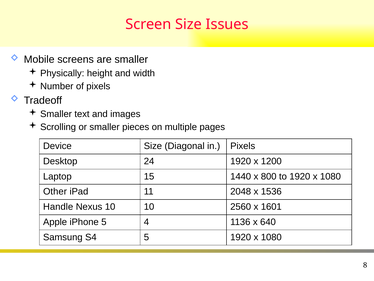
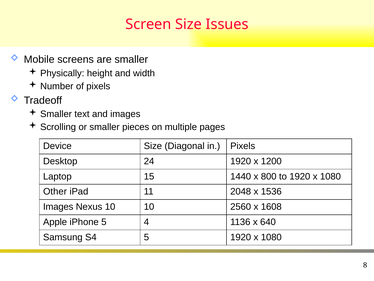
Handle at (58, 206): Handle -> Images
1601: 1601 -> 1608
